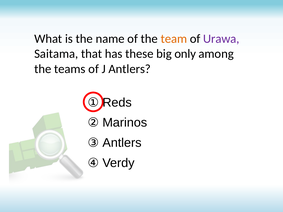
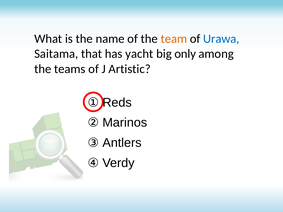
Urawa colour: purple -> blue
these: these -> yacht
J Antlers: Antlers -> Artistic
